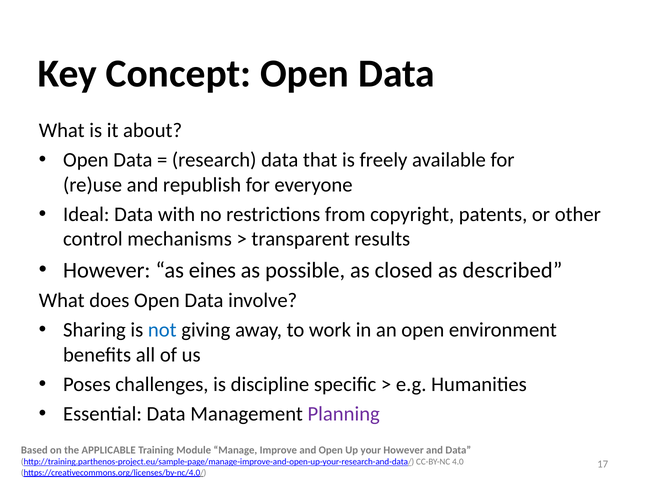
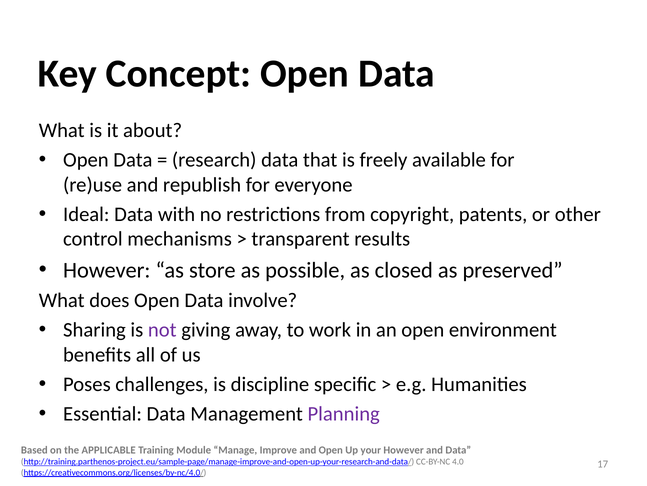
eines: eines -> store
described: described -> preserved
not colour: blue -> purple
